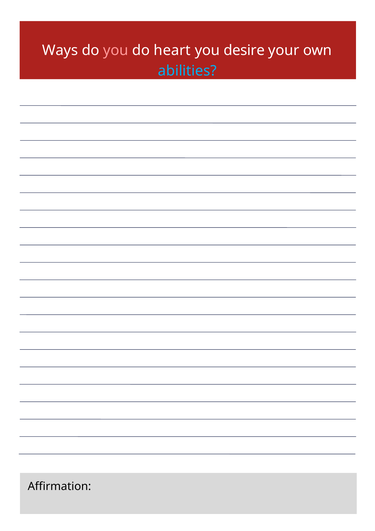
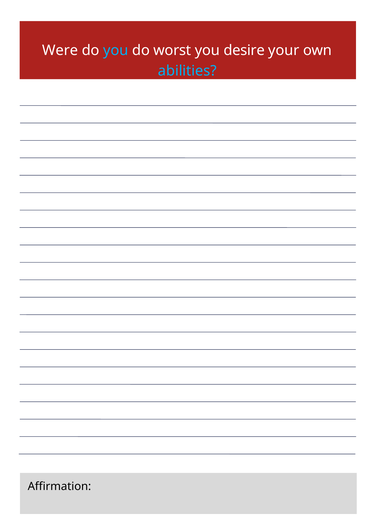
Ways: Ways -> Were
you at (116, 50) colour: pink -> light blue
heart: heart -> worst
